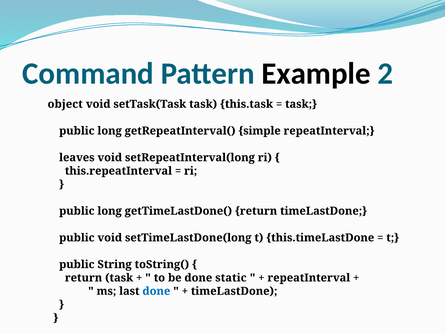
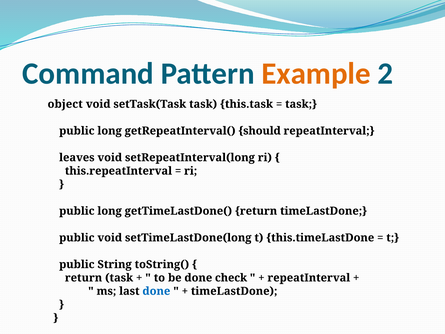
Example colour: black -> orange
simple: simple -> should
static: static -> check
